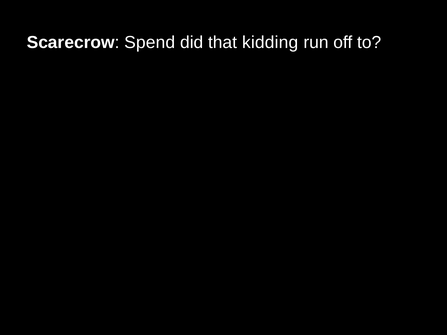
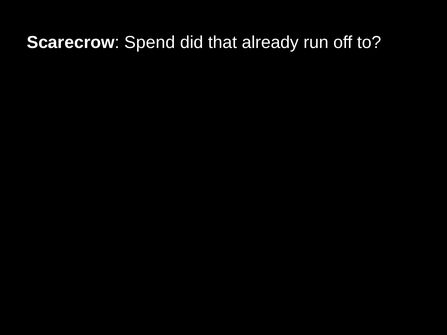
kidding: kidding -> already
